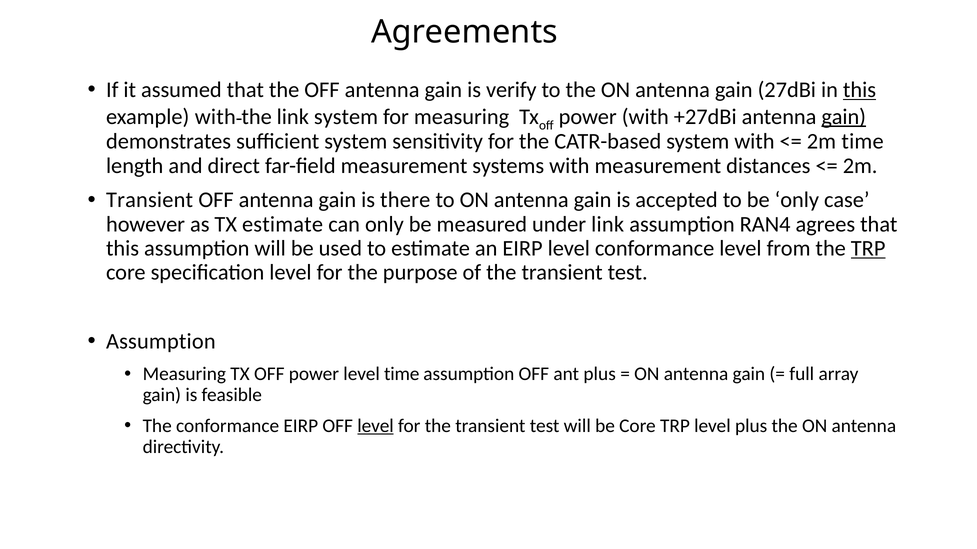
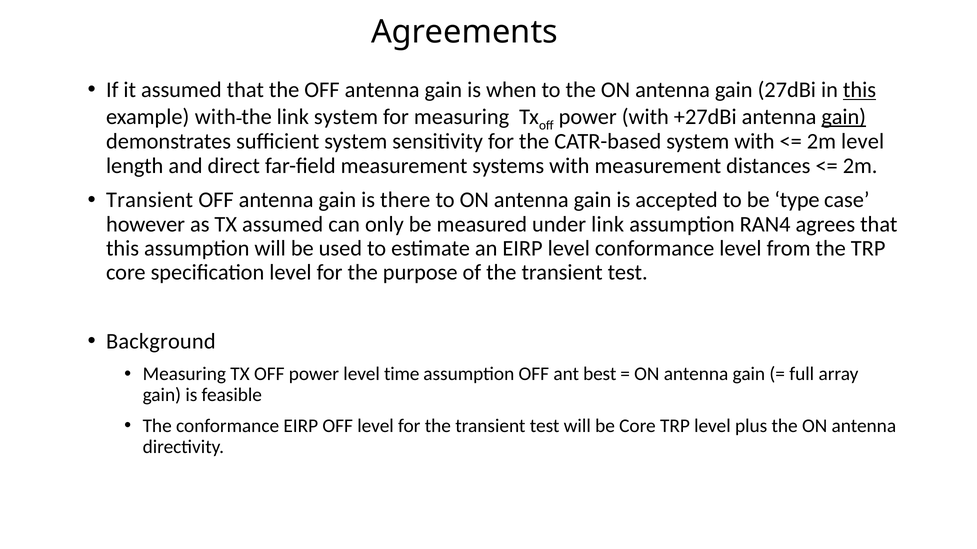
verify: verify -> when
2m time: time -> level
be only: only -> type
TX estimate: estimate -> assumed
TRP at (868, 249) underline: present -> none
Assumption at (161, 342): Assumption -> Background
ant plus: plus -> best
level at (376, 426) underline: present -> none
